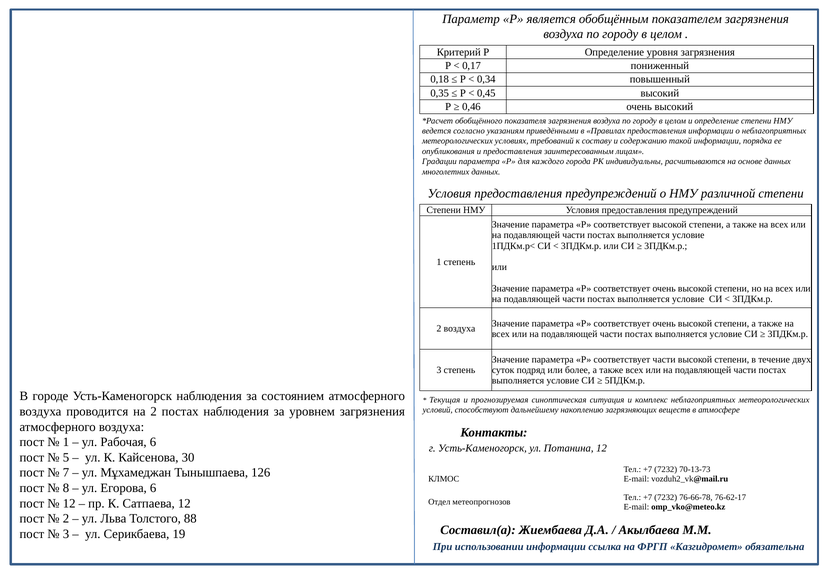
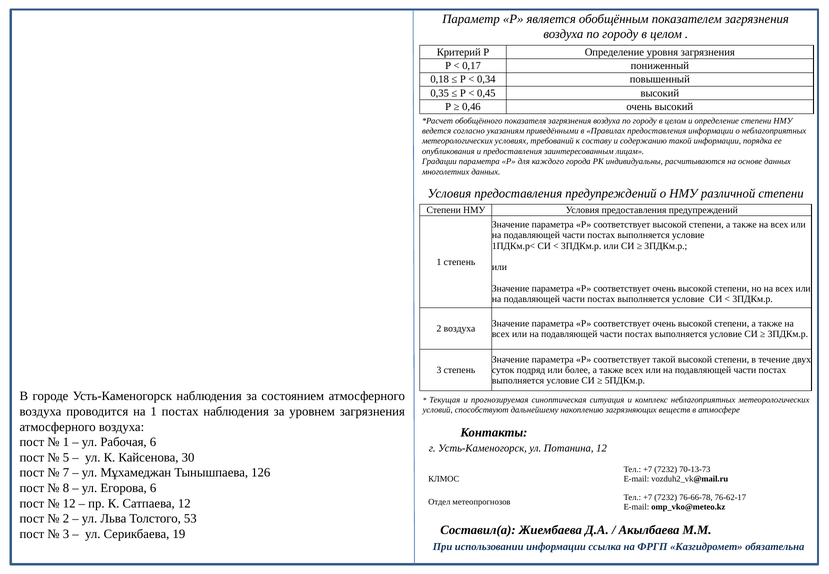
соответствует части: части -> такой
на 2: 2 -> 1
88: 88 -> 53
